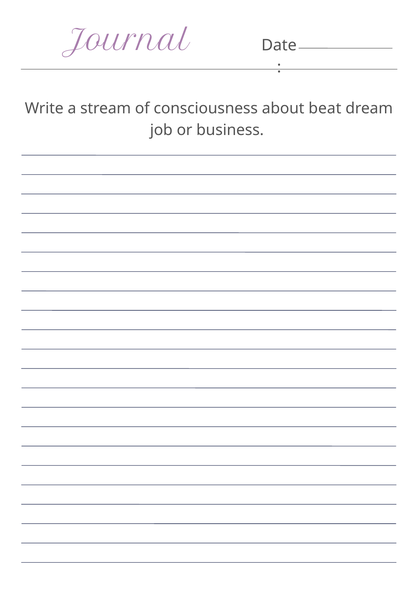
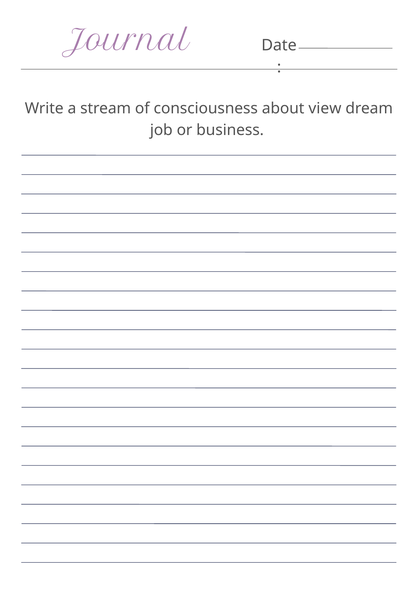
beat: beat -> view
